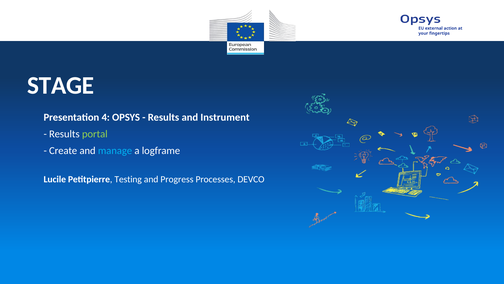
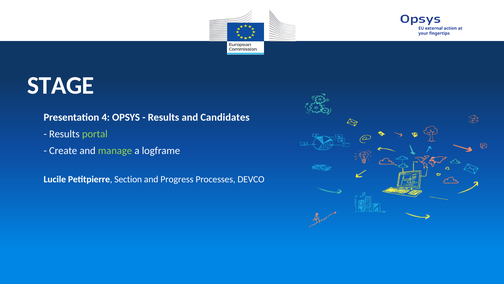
Instrument: Instrument -> Candidates
manage colour: light blue -> light green
Testing: Testing -> Section
